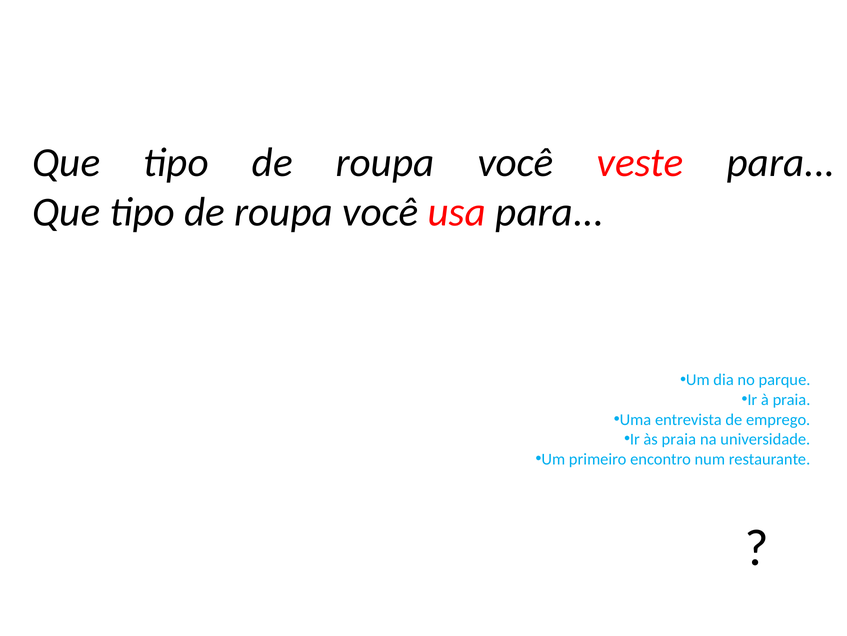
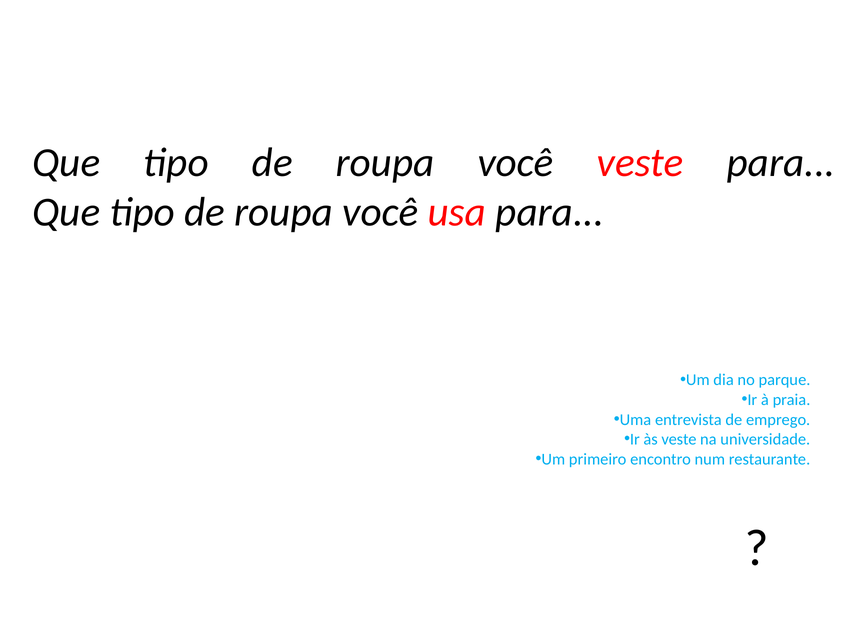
às praia: praia -> veste
